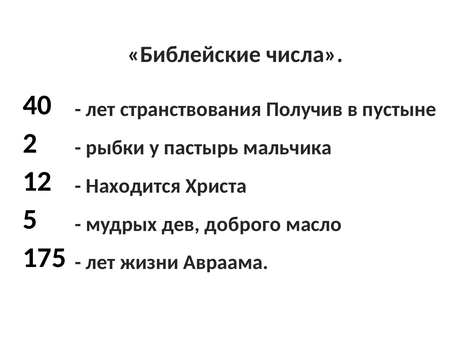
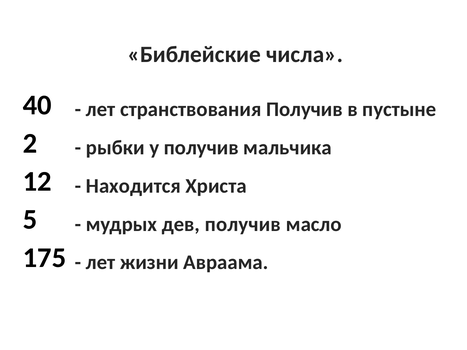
у пастырь: пастырь -> получив
дев доброго: доброго -> получив
